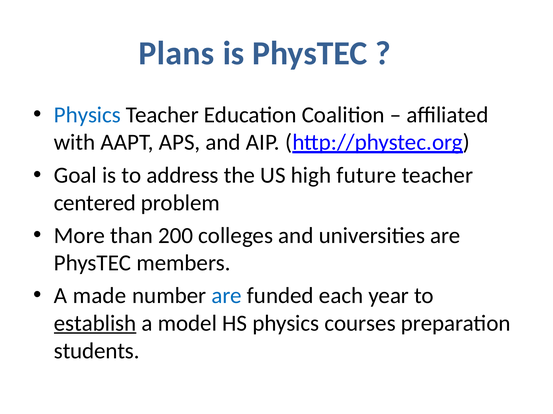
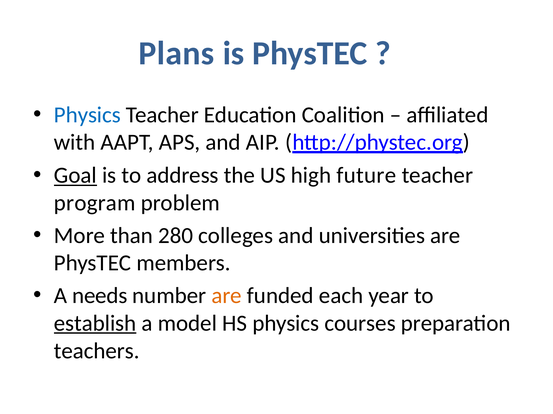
Goal underline: none -> present
centered: centered -> program
200: 200 -> 280
made: made -> needs
are at (227, 296) colour: blue -> orange
students: students -> teachers
